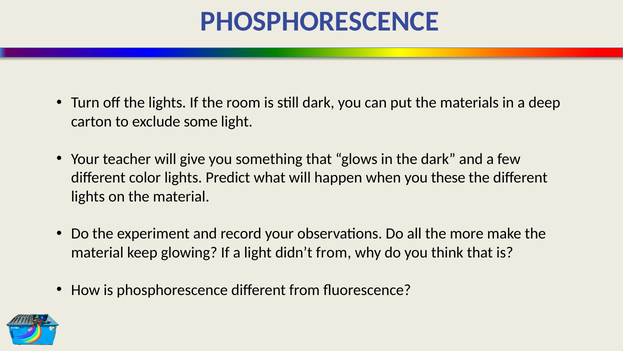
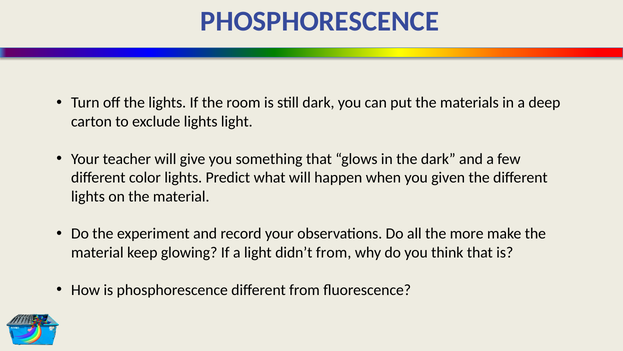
exclude some: some -> lights
these: these -> given
